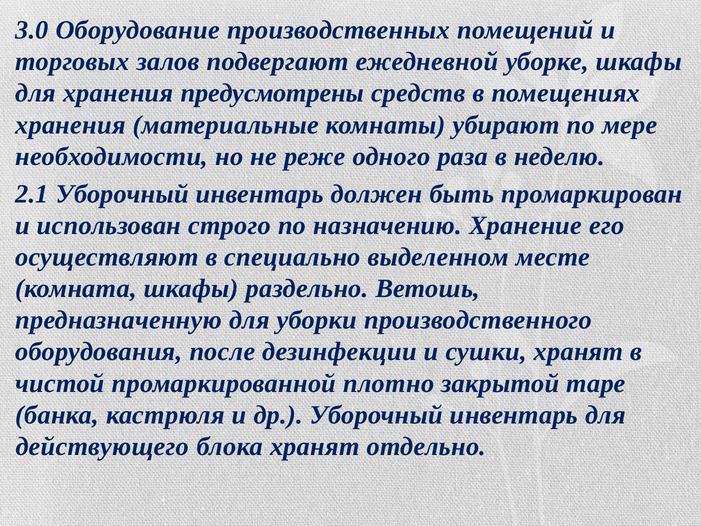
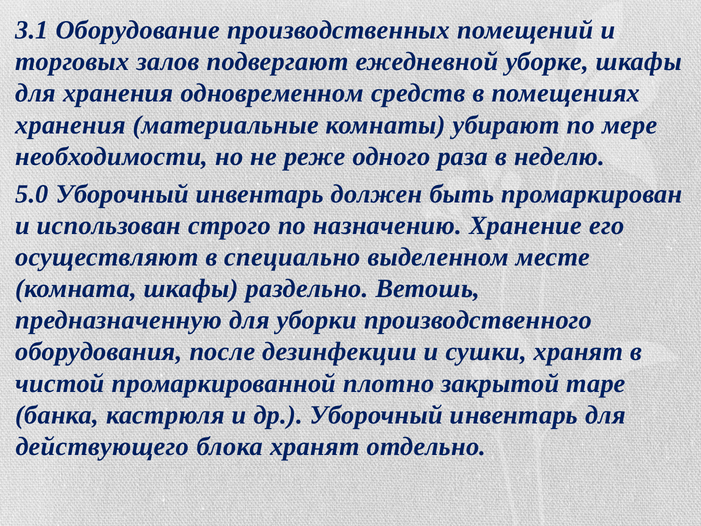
3.0: 3.0 -> 3.1
предусмотрены: предусмотрены -> одновременном
2.1: 2.1 -> 5.0
